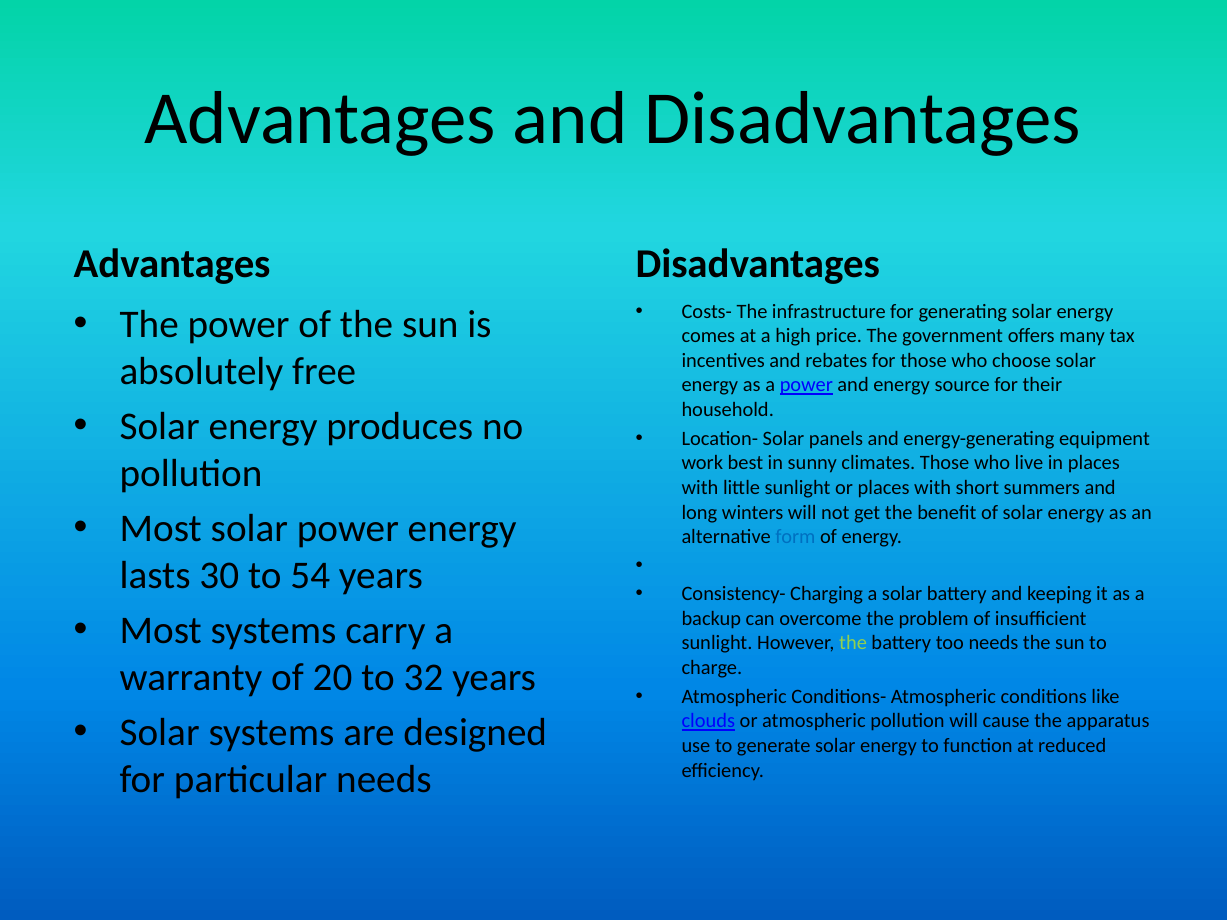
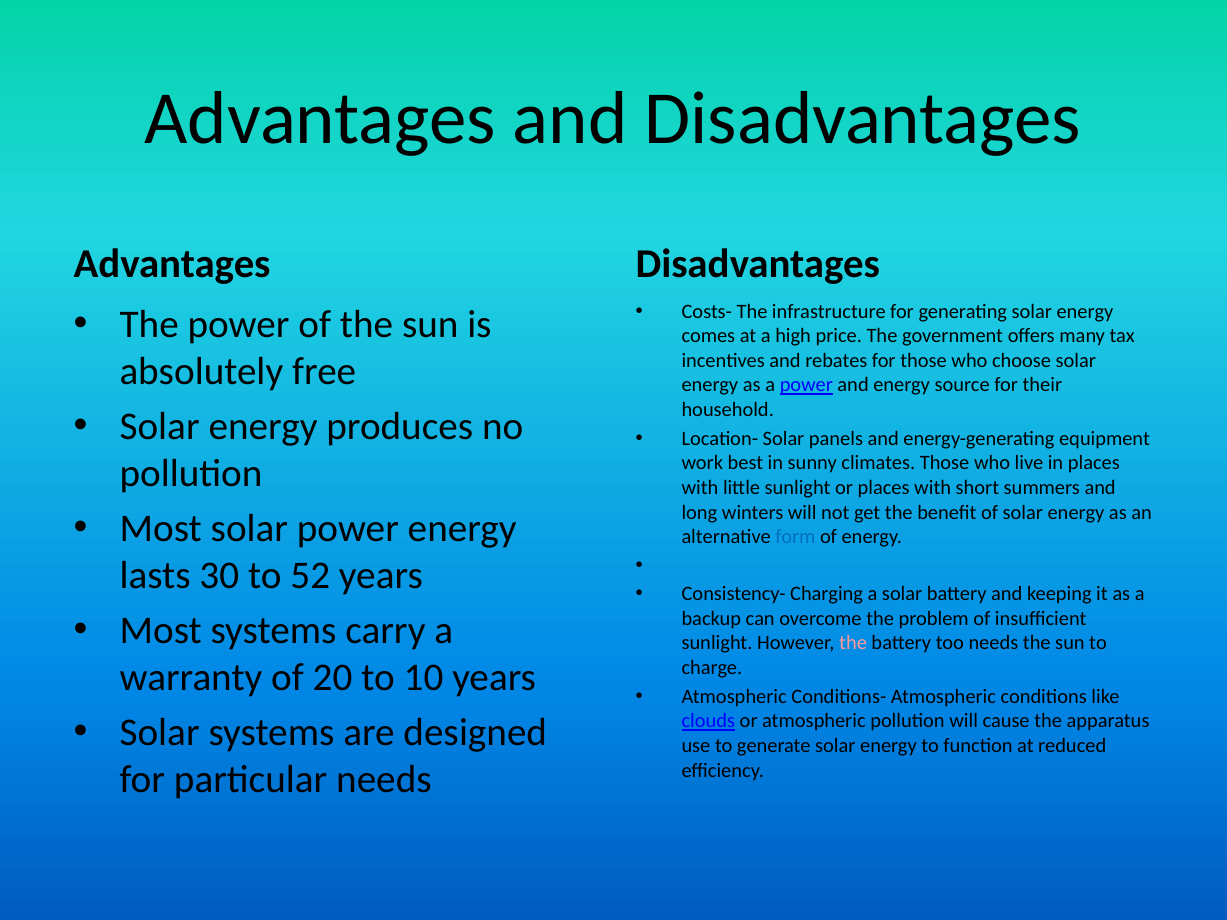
54: 54 -> 52
the at (853, 643) colour: light green -> pink
32: 32 -> 10
